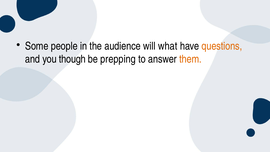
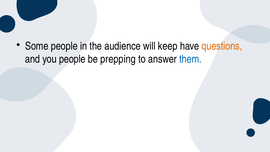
what: what -> keep
you though: though -> people
them colour: orange -> blue
